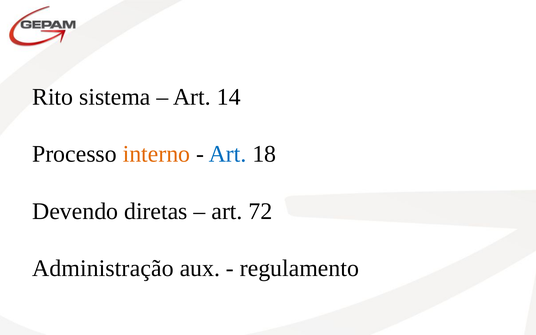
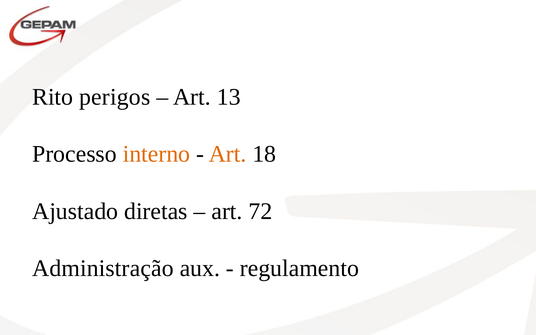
sistema: sistema -> perigos
14: 14 -> 13
Art at (228, 154) colour: blue -> orange
Devendo: Devendo -> Ajustado
